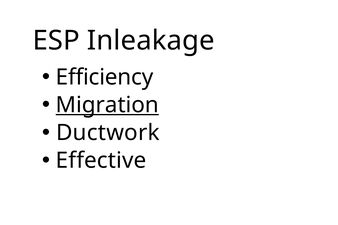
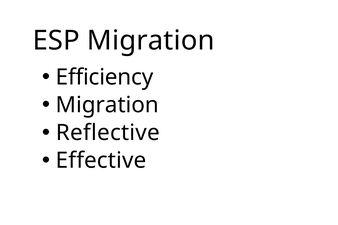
ESP Inleakage: Inleakage -> Migration
Migration at (107, 105) underline: present -> none
Ductwork: Ductwork -> Reflective
